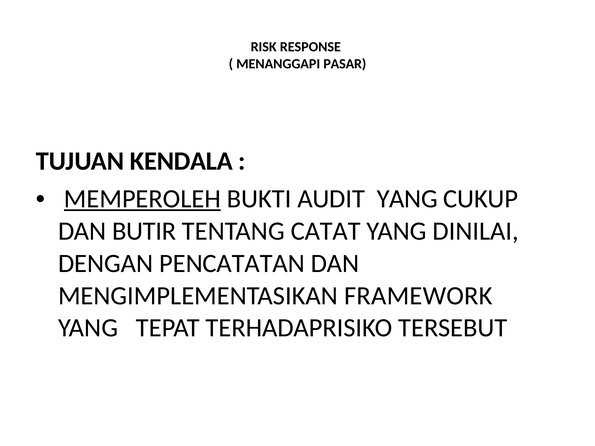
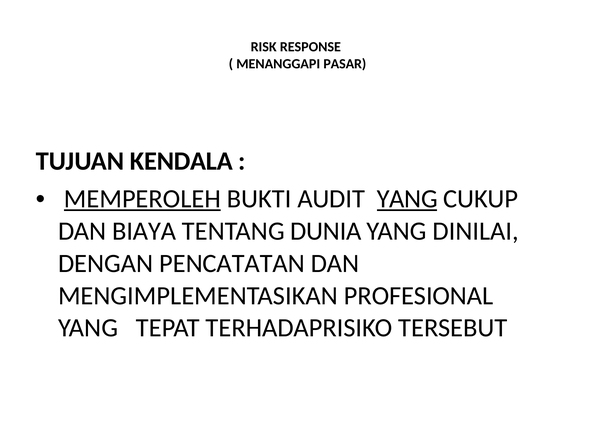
YANG at (407, 199) underline: none -> present
BUTIR: BUTIR -> BIAYA
CATAT: CATAT -> DUNIA
FRAMEWORK: FRAMEWORK -> PROFESIONAL
